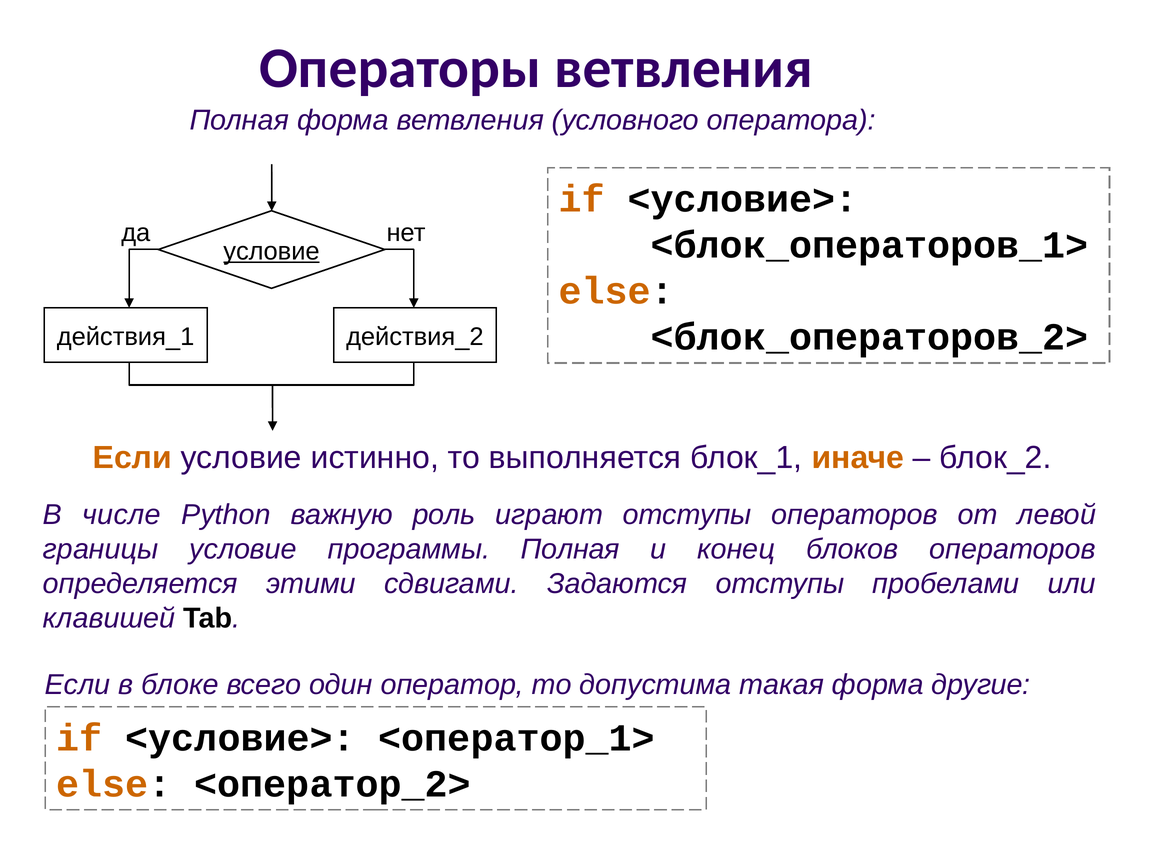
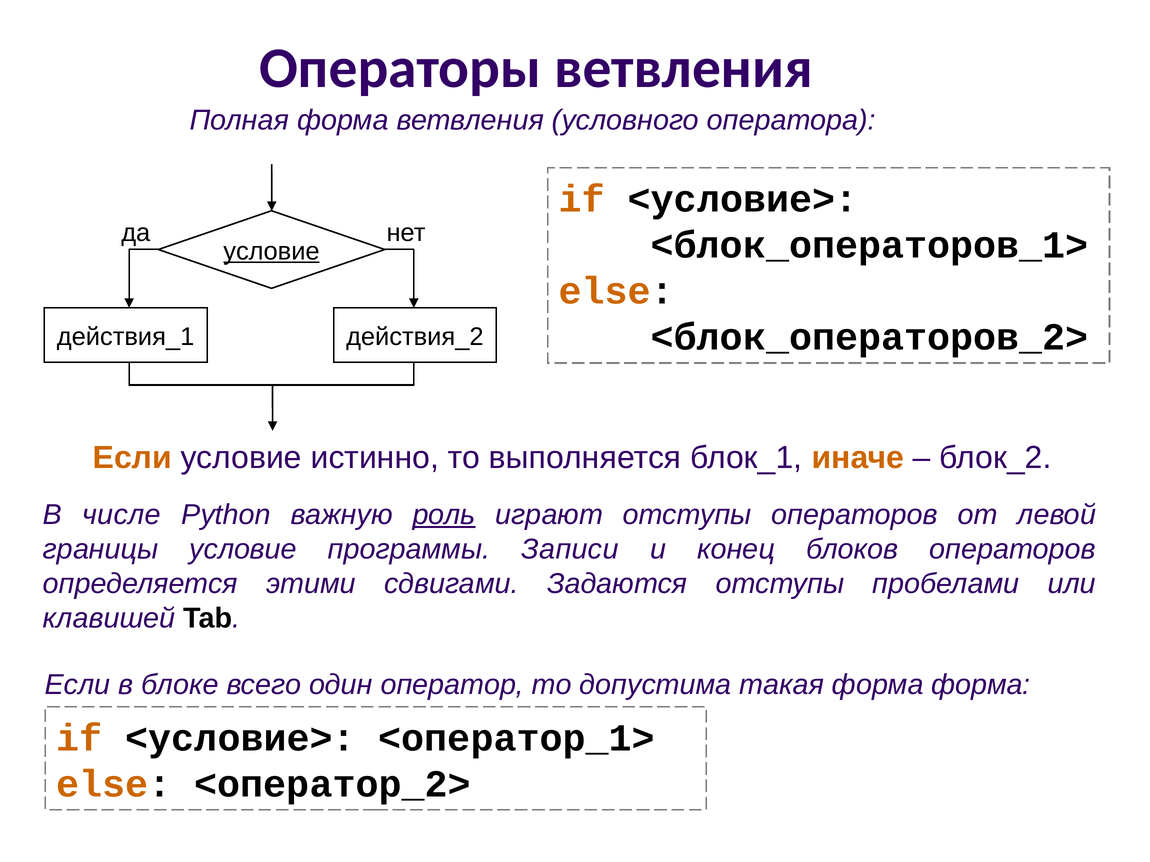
роль underline: none -> present
программы Полная: Полная -> Записи
форма другие: другие -> форма
